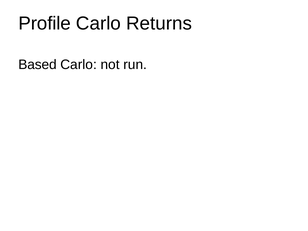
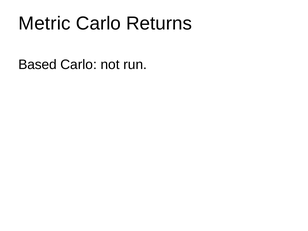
Profile: Profile -> Metric
